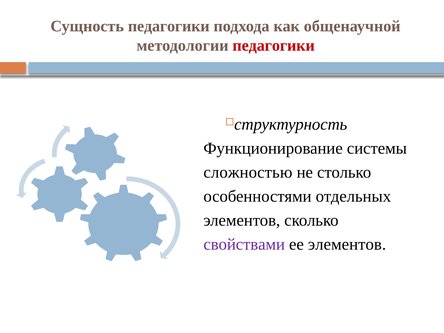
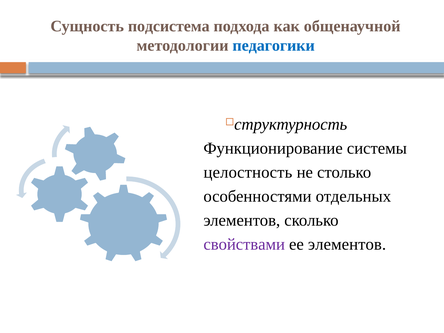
Сущность педагогики: педагогики -> подсистема
педагогики at (274, 45) colour: red -> blue
сложностью: сложностью -> целостность
